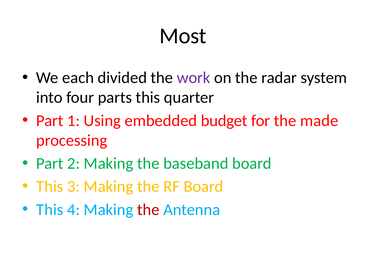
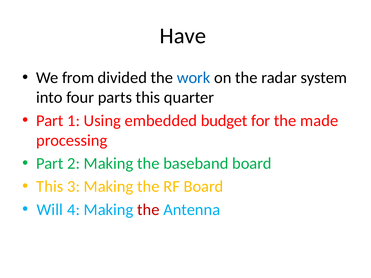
Most: Most -> Have
each: each -> from
work colour: purple -> blue
This at (50, 210): This -> Will
